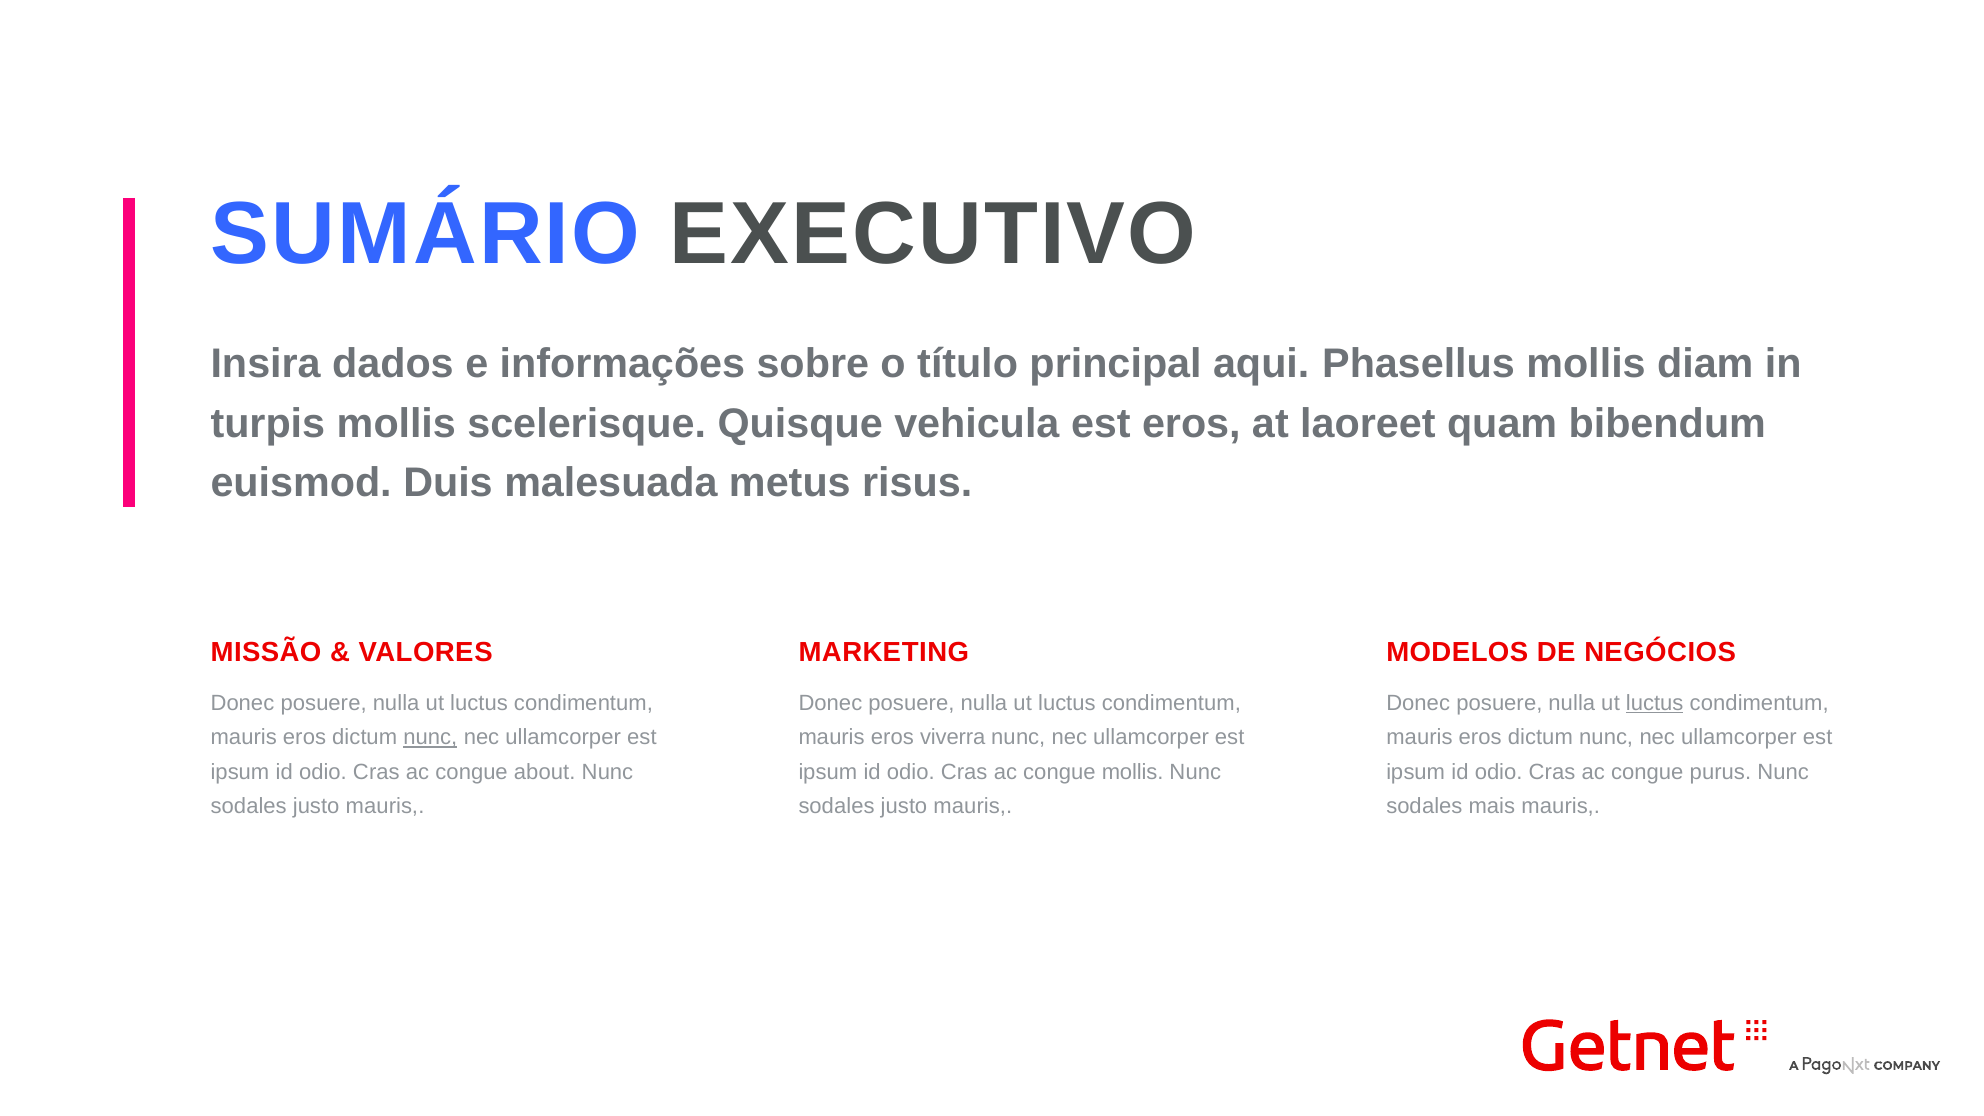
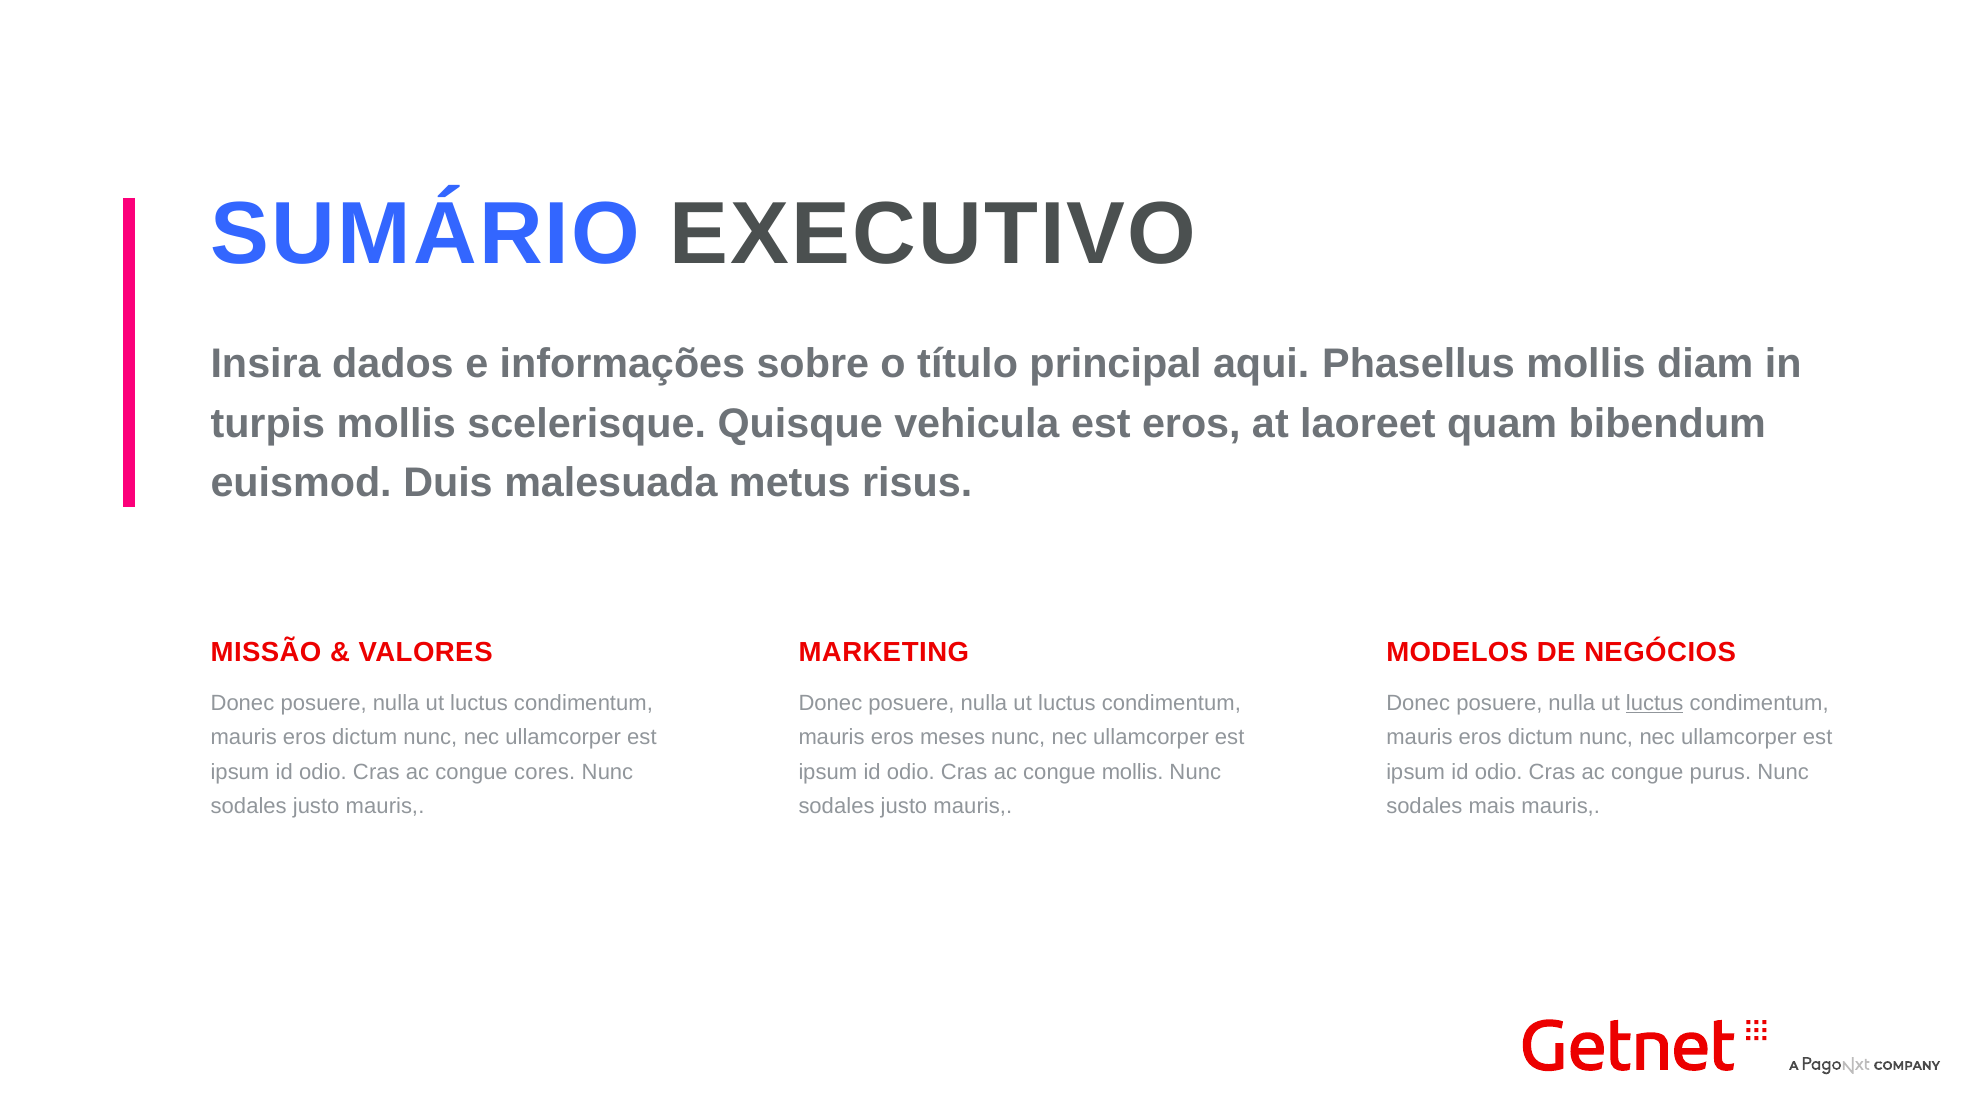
nunc at (430, 738) underline: present -> none
viverra: viverra -> meses
about: about -> cores
